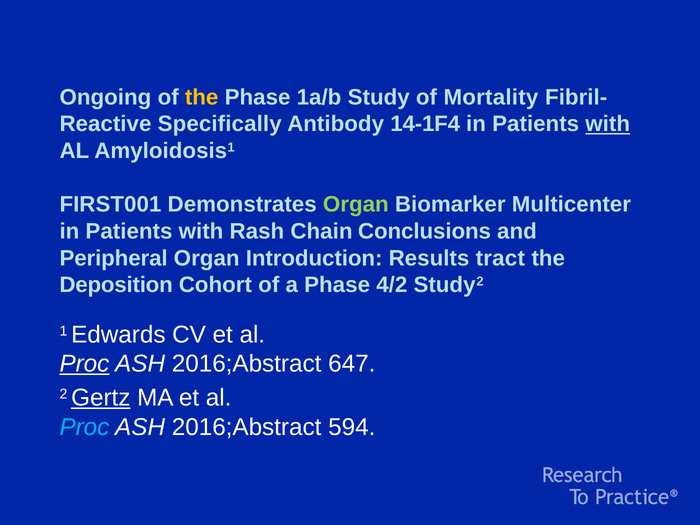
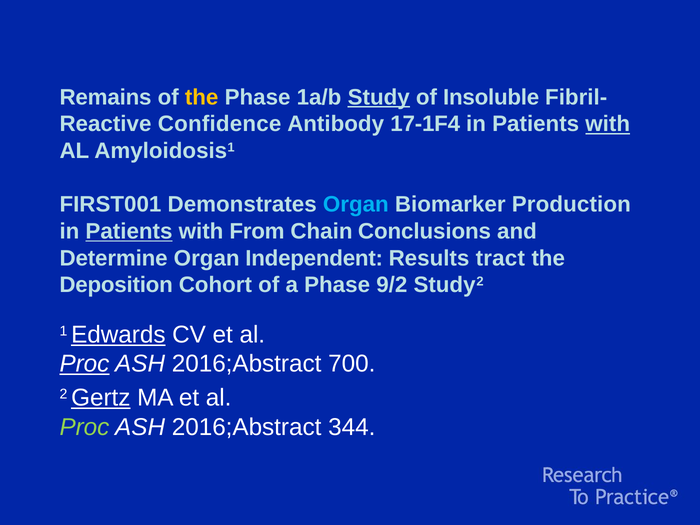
Ongoing: Ongoing -> Remains
Study underline: none -> present
Mortality: Mortality -> Insoluble
Specifically: Specifically -> Confidence
14-1F4: 14-1F4 -> 17-1F4
Organ at (356, 205) colour: light green -> light blue
Multicenter: Multicenter -> Production
Patients at (129, 231) underline: none -> present
Rash: Rash -> From
Peripheral: Peripheral -> Determine
Introduction: Introduction -> Independent
4/2: 4/2 -> 9/2
Edwards underline: none -> present
647: 647 -> 700
Proc at (84, 427) colour: light blue -> light green
594: 594 -> 344
